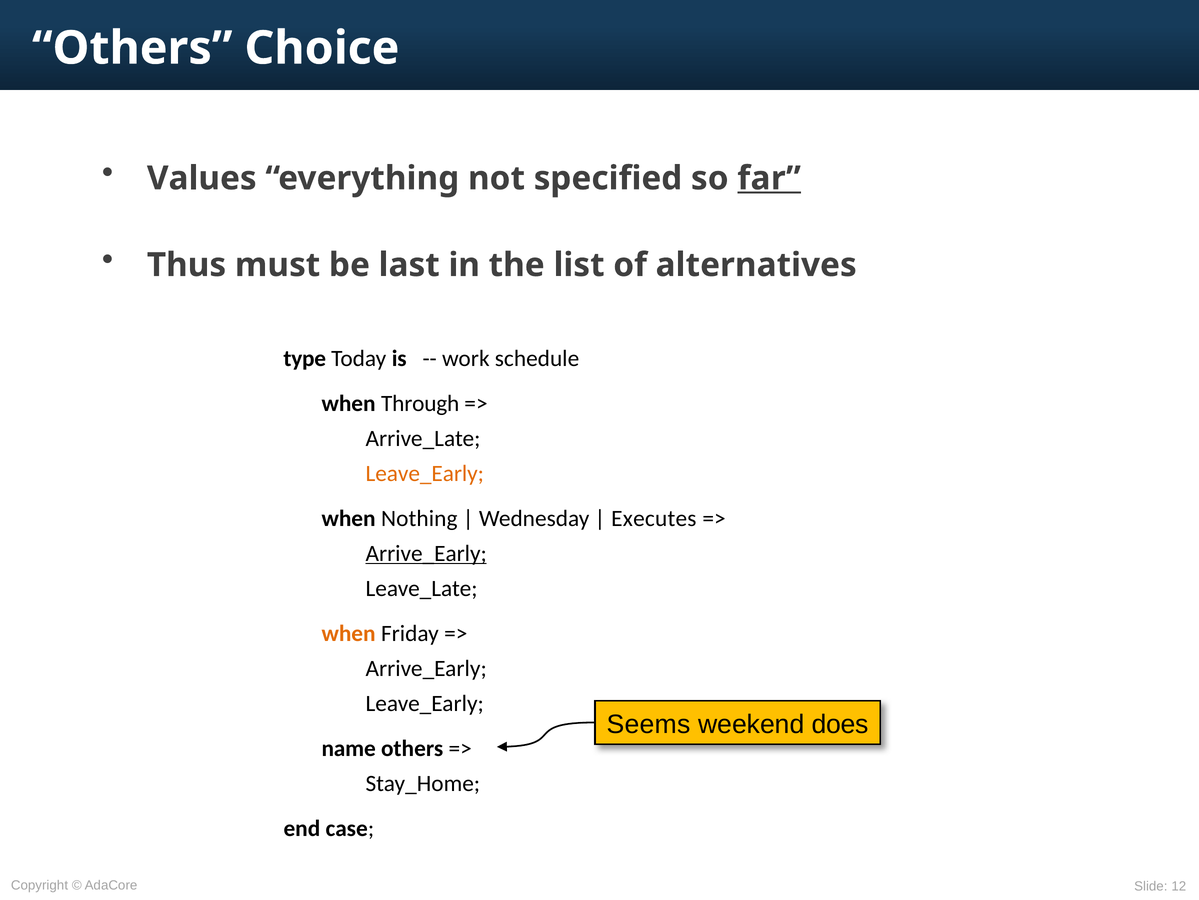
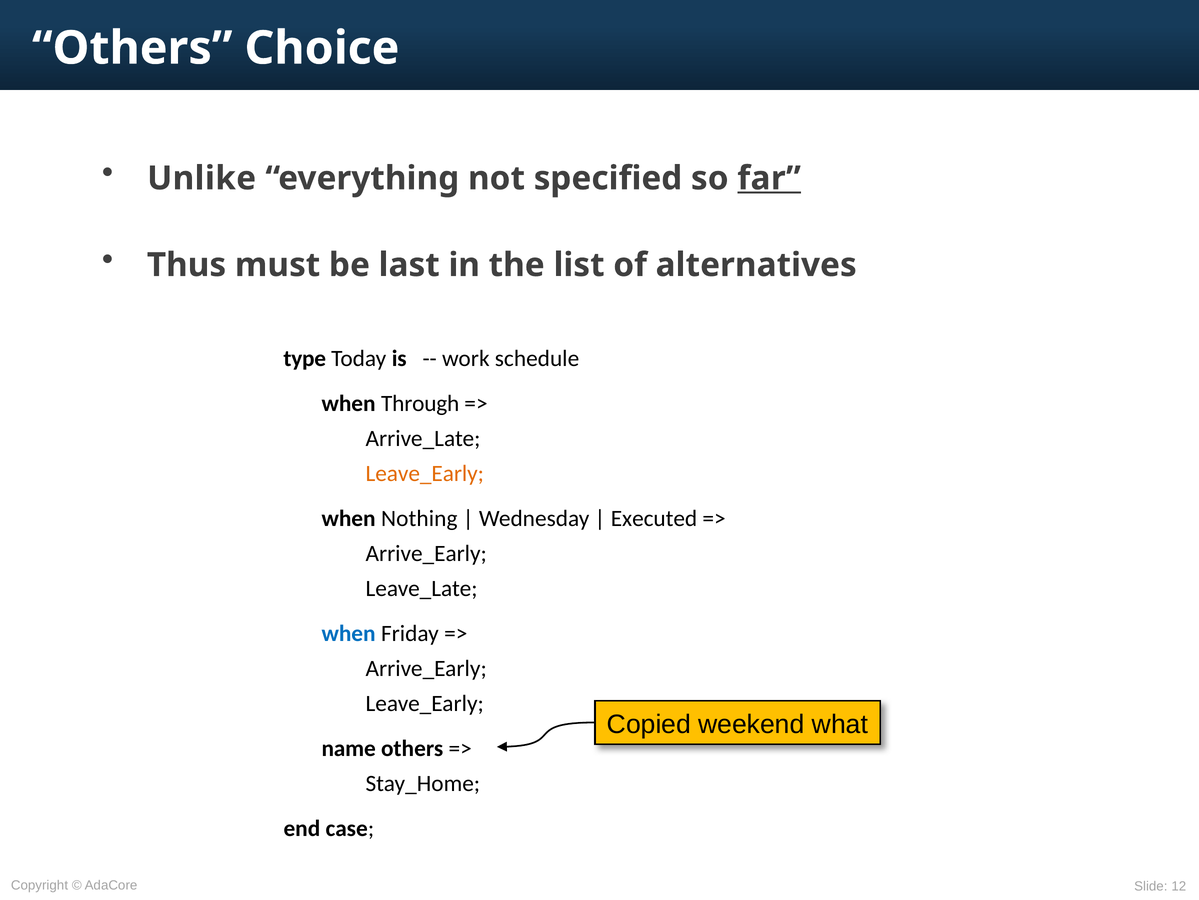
Values: Values -> Unlike
Executes: Executes -> Executed
Arrive_Early at (426, 553) underline: present -> none
when at (349, 633) colour: orange -> blue
Seems: Seems -> Copied
does: does -> what
